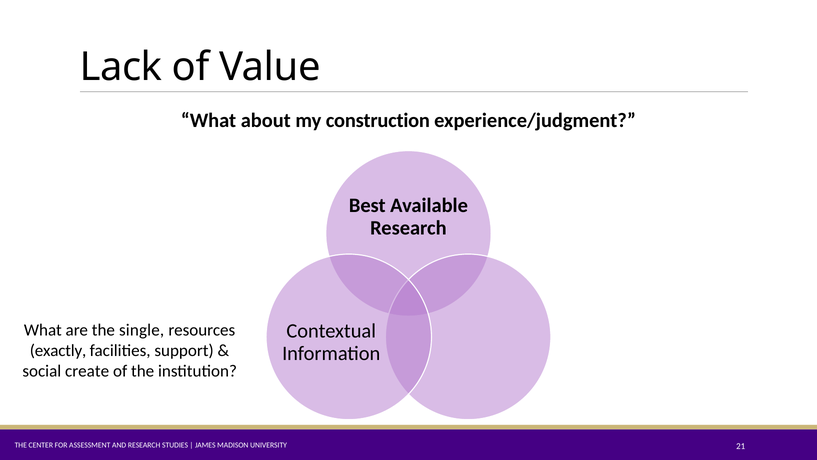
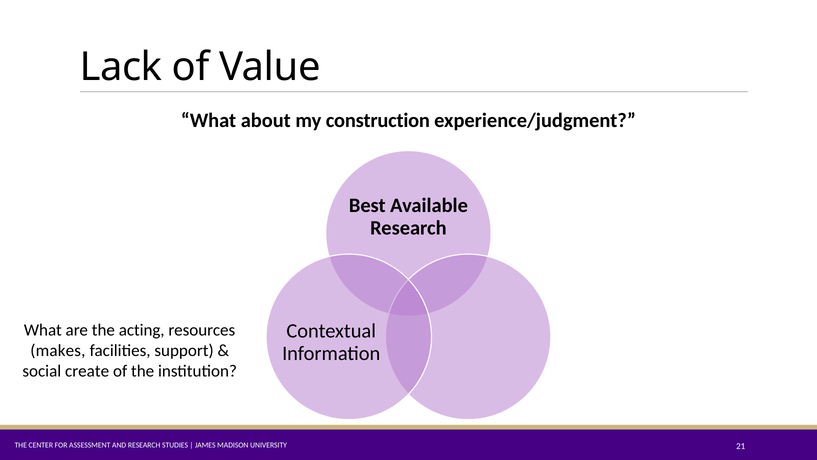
single: single -> acting
exactly: exactly -> makes
